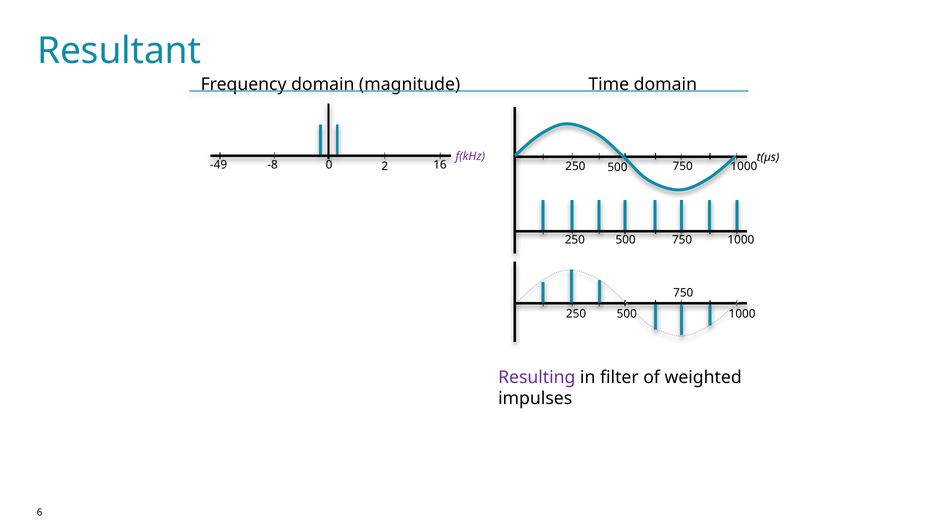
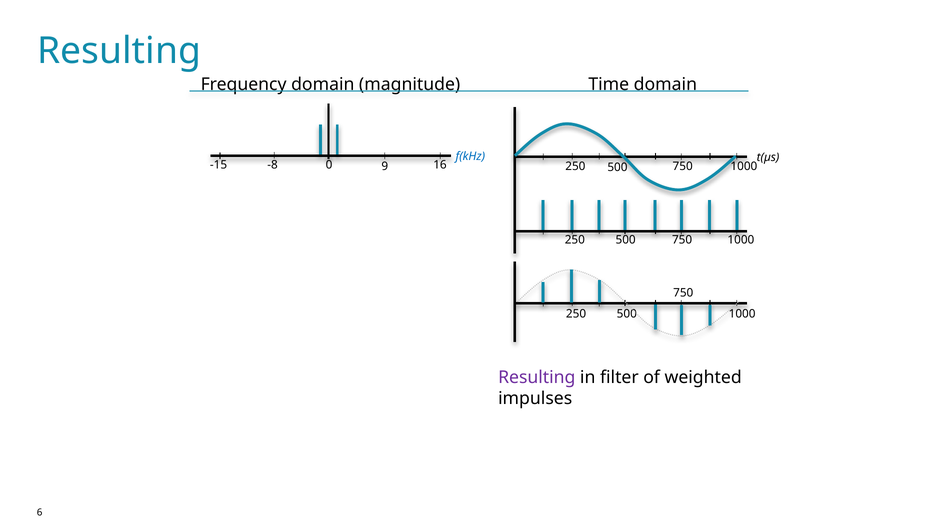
Resultant at (119, 51): Resultant -> Resulting
f(kHz colour: purple -> blue
-49: -49 -> -15
2: 2 -> 9
